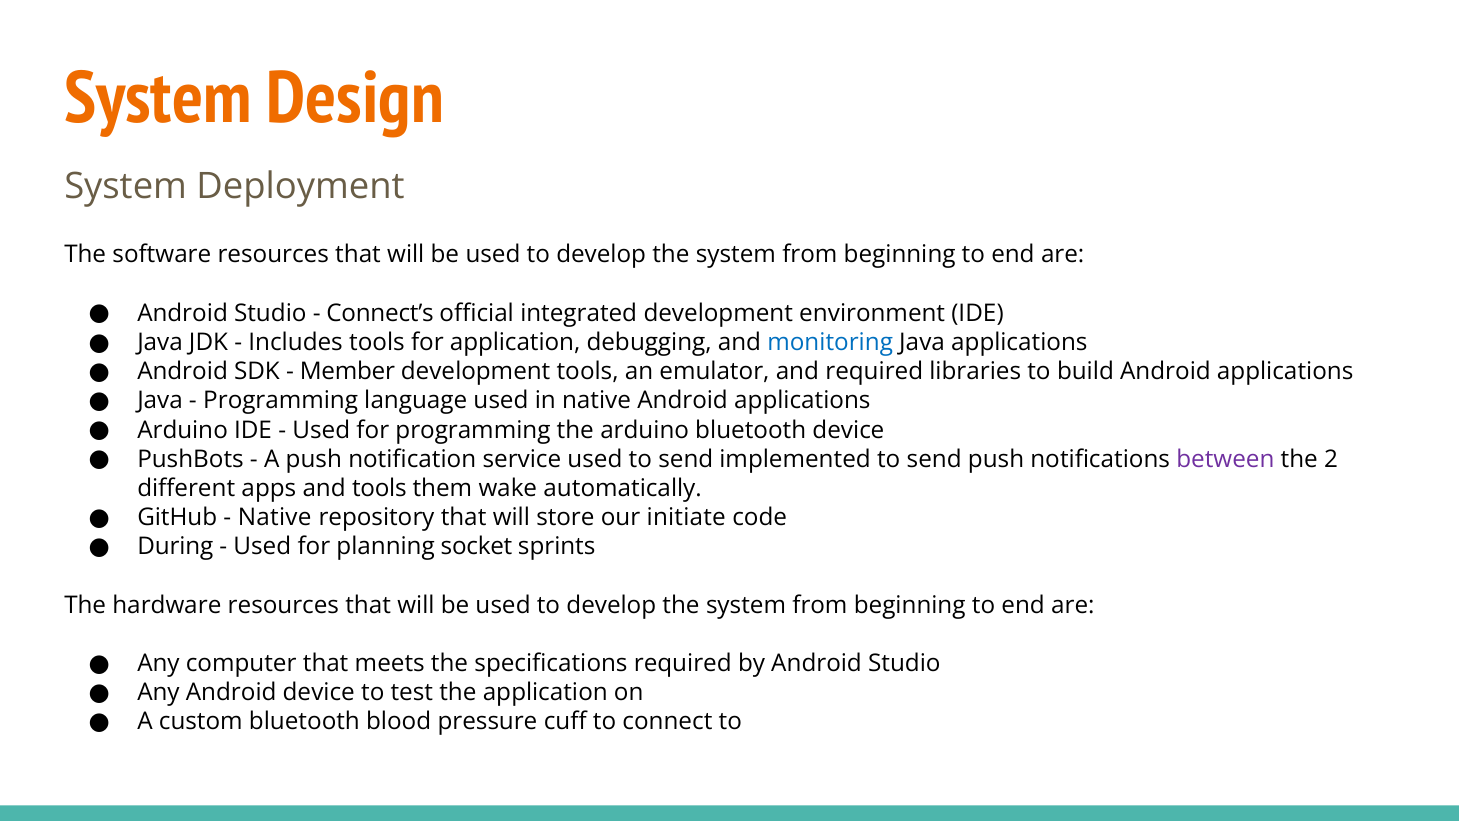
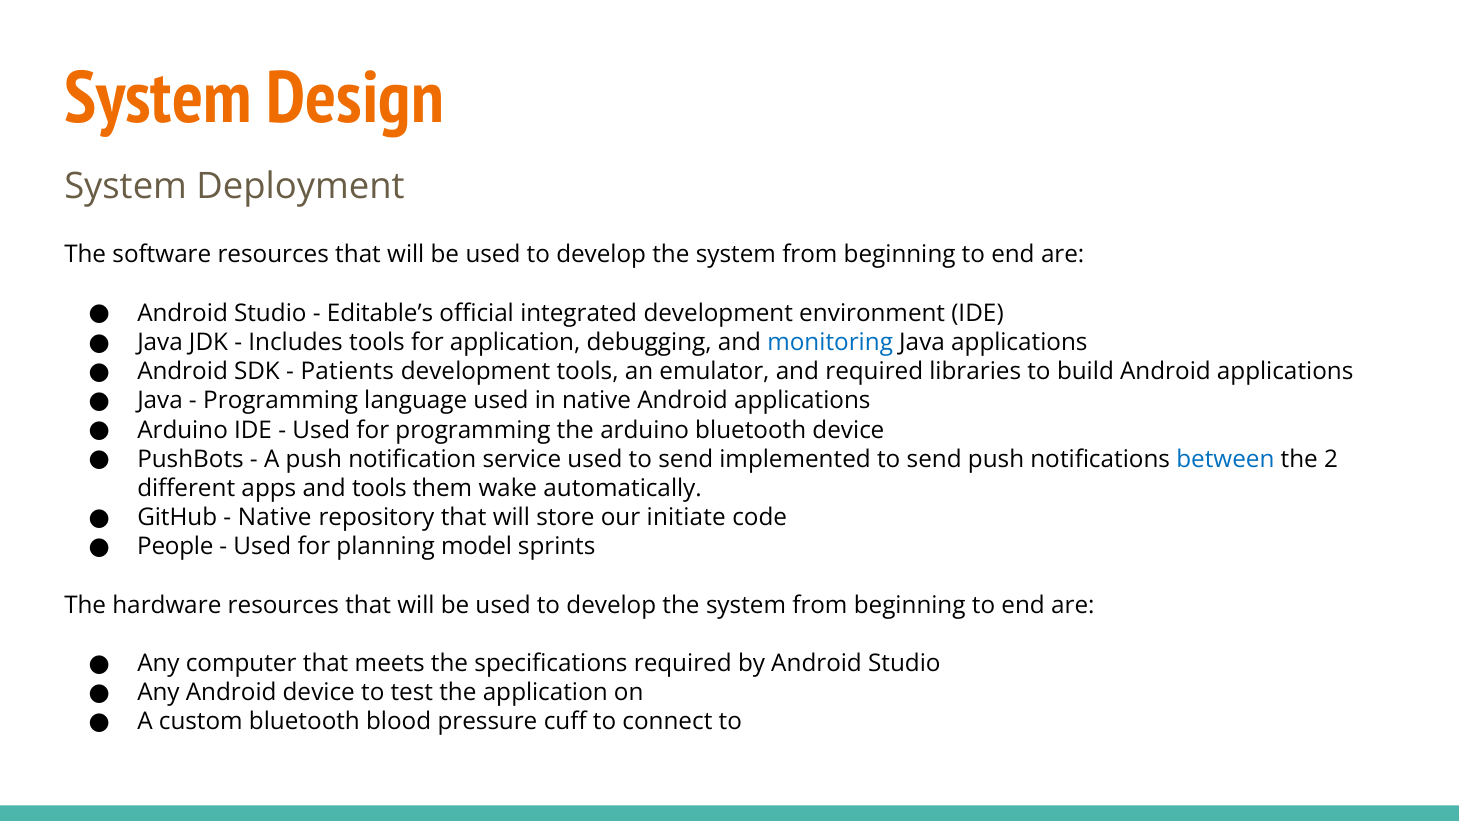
Connect’s: Connect’s -> Editable’s
Member: Member -> Patients
between colour: purple -> blue
During: During -> People
socket: socket -> model
